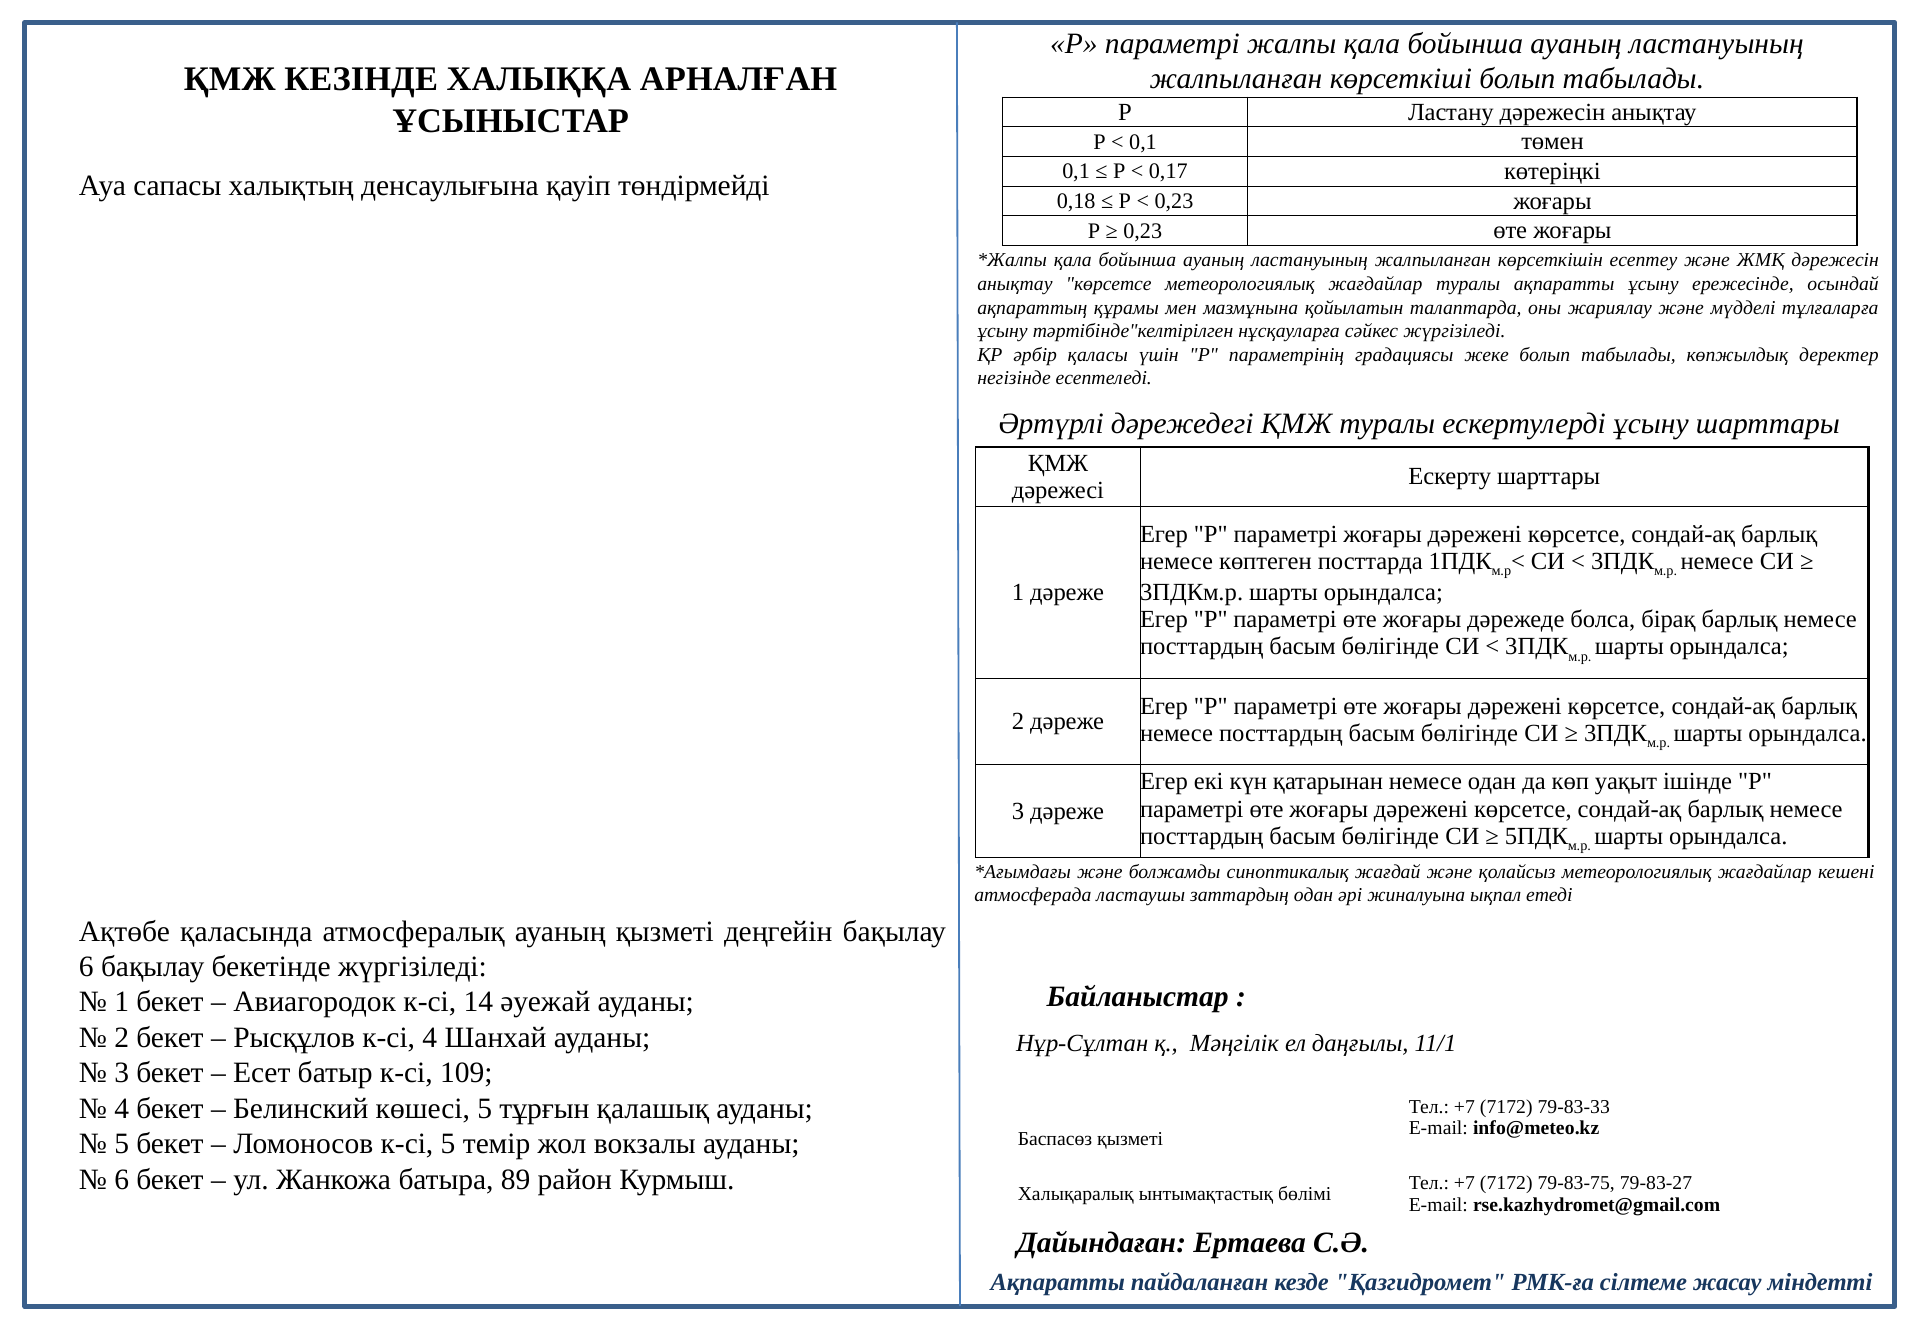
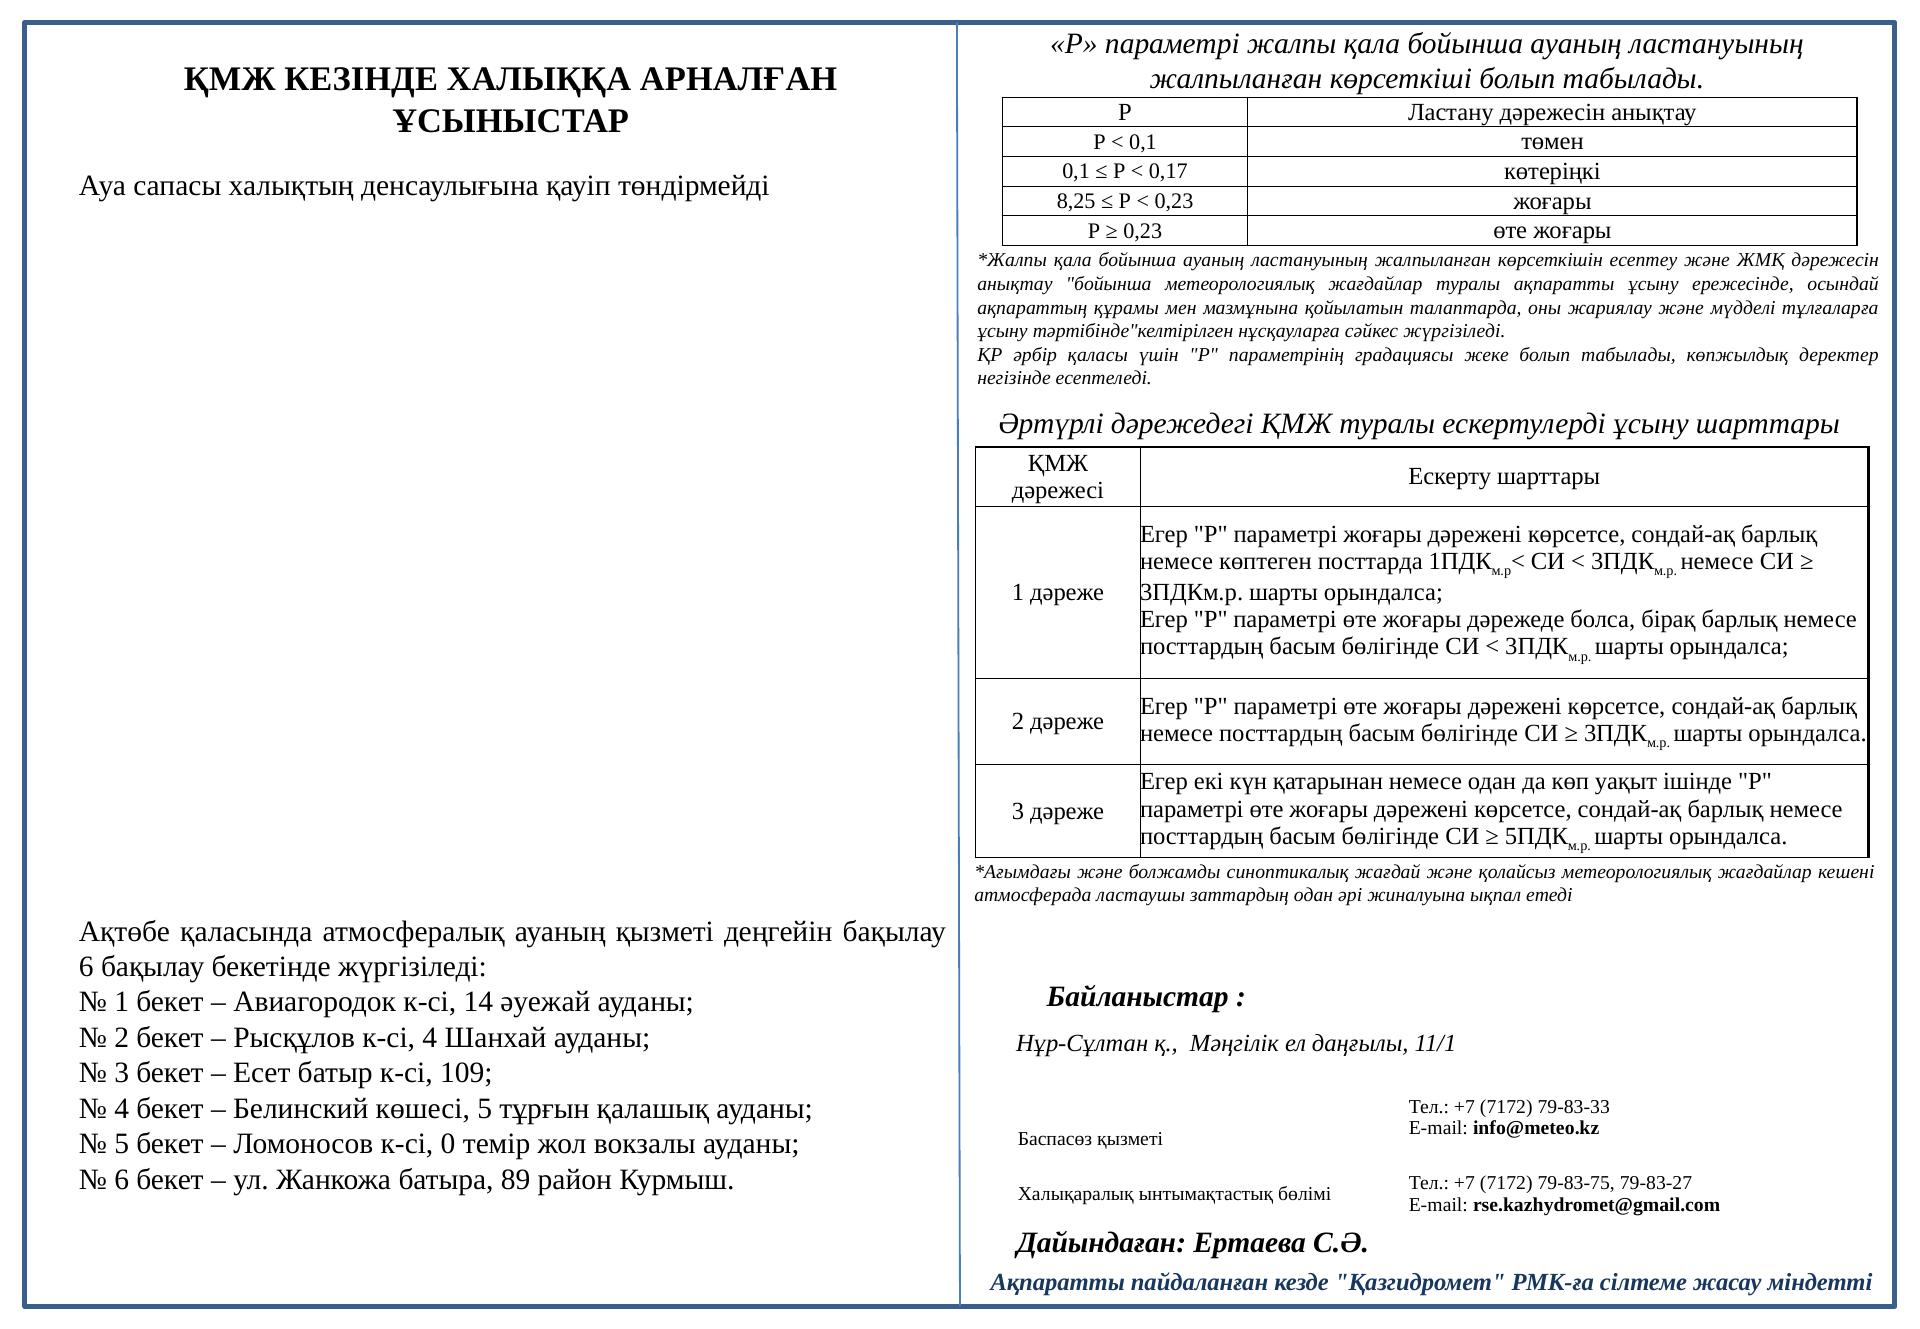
0,18: 0,18 -> 8,25
анықтау көрсетсе: көрсетсе -> бойынша
к-сі 5: 5 -> 0
